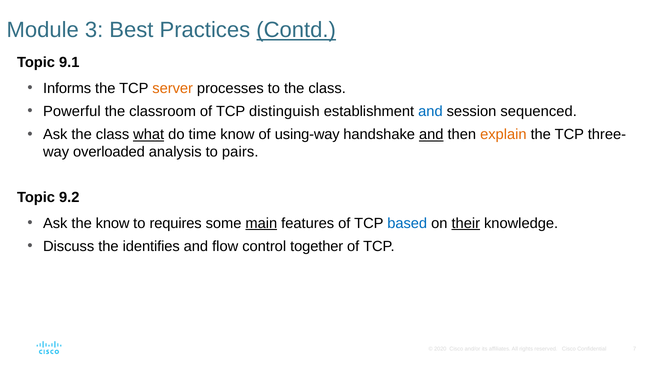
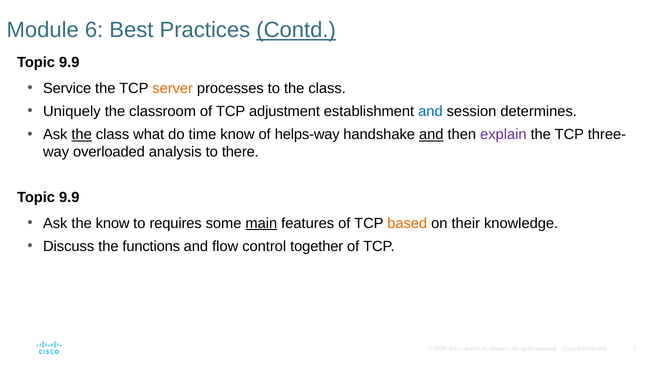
3: 3 -> 6
9.1 at (69, 62): 9.1 -> 9.9
Informs: Informs -> Service
Powerful: Powerful -> Uniquely
distinguish: distinguish -> adjustment
sequenced: sequenced -> determines
the at (82, 134) underline: none -> present
what underline: present -> none
using-way: using-way -> helps-way
explain colour: orange -> purple
pairs: pairs -> there
9.2 at (69, 197): 9.2 -> 9.9
based colour: blue -> orange
their underline: present -> none
identifies: identifies -> functions
